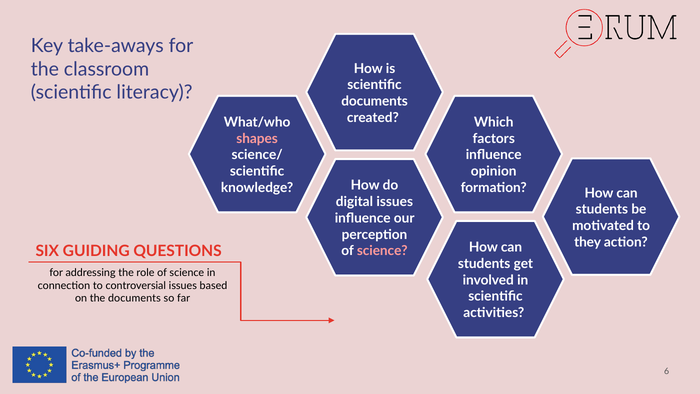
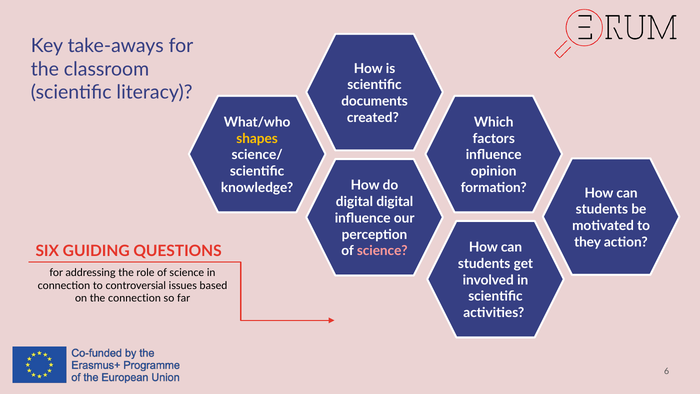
shapes colour: pink -> yellow
digital issues: issues -> digital
the documents: documents -> connection
